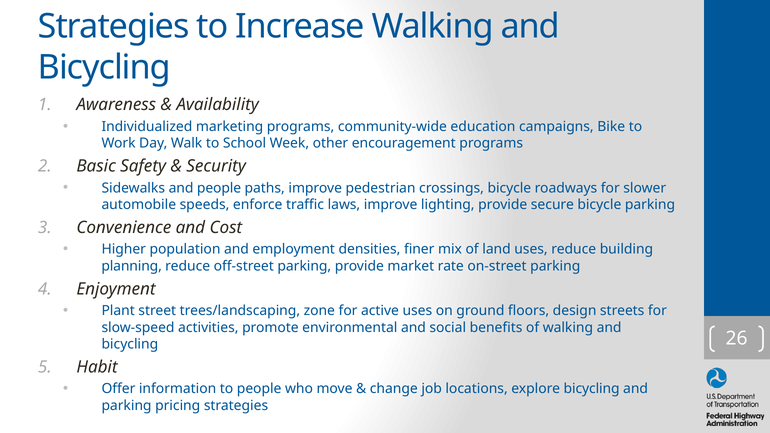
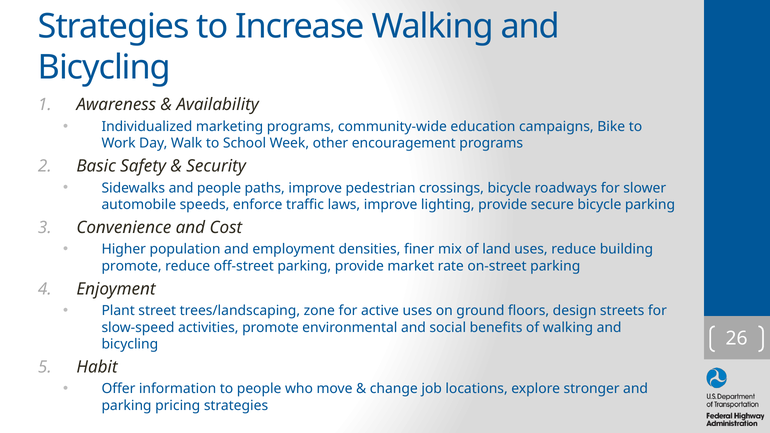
planning at (132, 266): planning -> promote
explore bicycling: bicycling -> stronger
